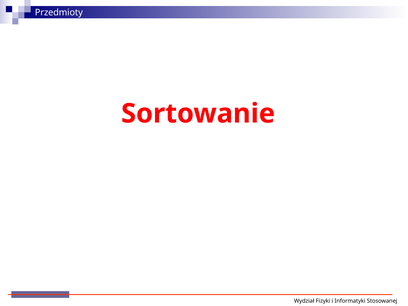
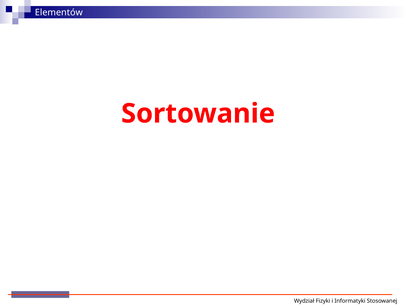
Przedmioty: Przedmioty -> Elementów
